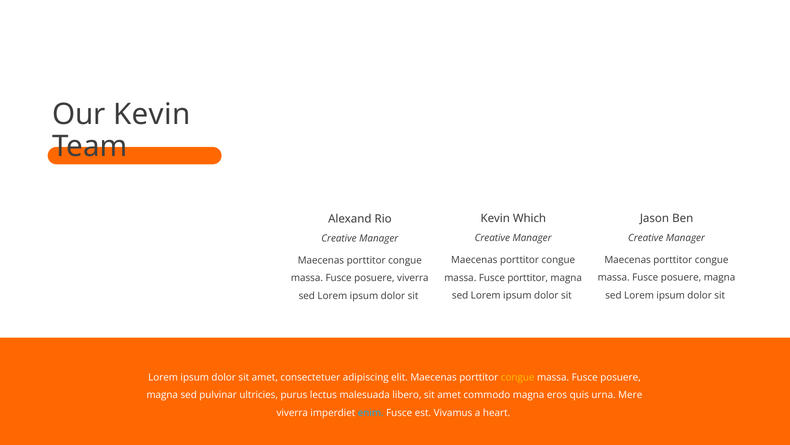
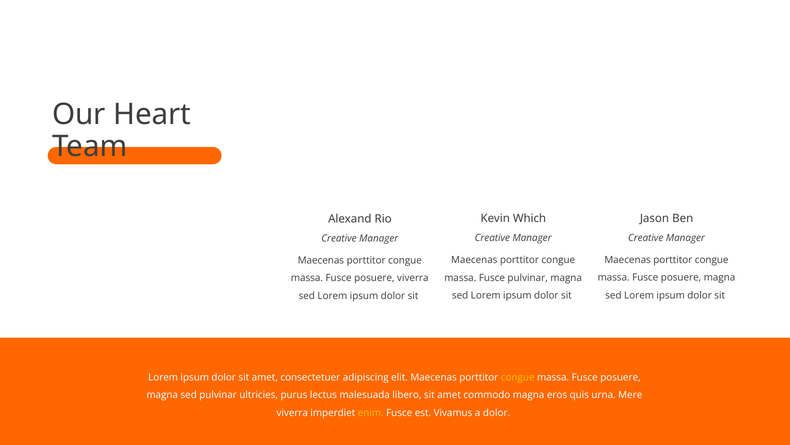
Our Kevin: Kevin -> Heart
Fusce porttitor: porttitor -> pulvinar
enim colour: light blue -> yellow
a heart: heart -> dolor
